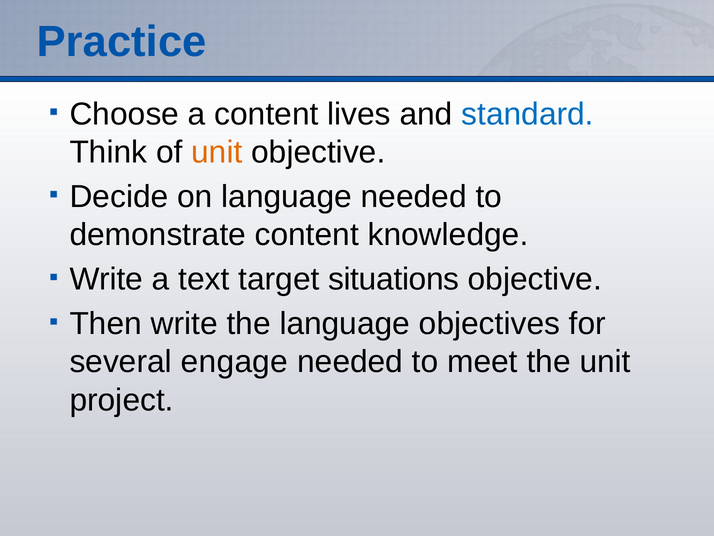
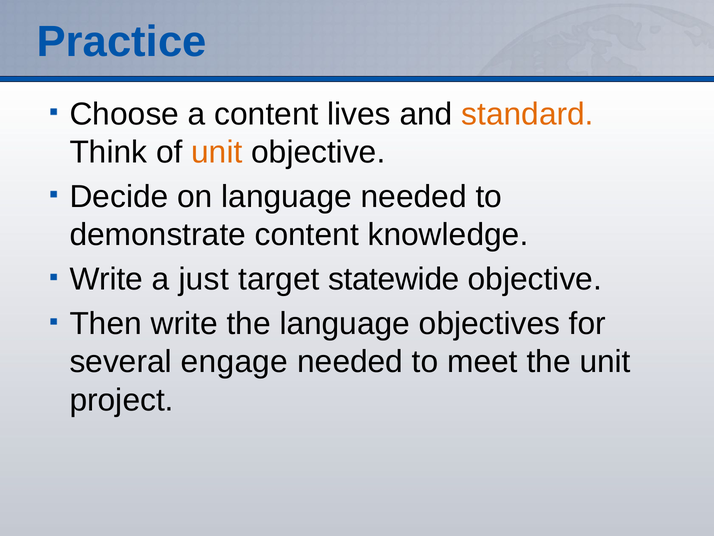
standard colour: blue -> orange
text: text -> just
situations: situations -> statewide
